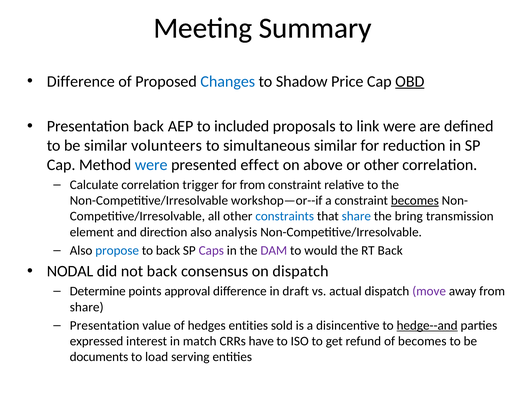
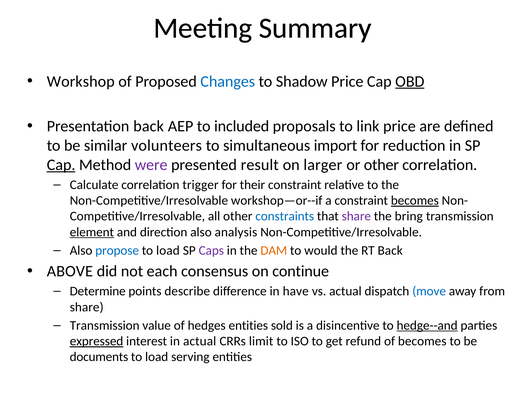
Difference at (81, 81): Difference -> Workshop
link were: were -> price
simultaneous similar: similar -> import
Cap at (61, 165) underline: none -> present
were at (151, 165) colour: blue -> purple
effect: effect -> result
above: above -> larger
for from: from -> their
share at (356, 216) colour: blue -> purple
element underline: none -> present
back at (168, 250): back -> load
DAM colour: purple -> orange
NODAL: NODAL -> ABOVE
not back: back -> each
on dispatch: dispatch -> continue
approval: approval -> describe
draft: draft -> have
move colour: purple -> blue
Presentation at (105, 325): Presentation -> Transmission
expressed underline: none -> present
in match: match -> actual
have: have -> limit
